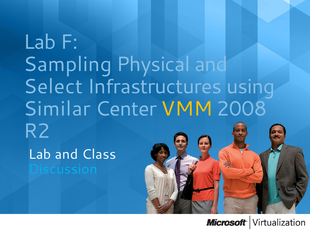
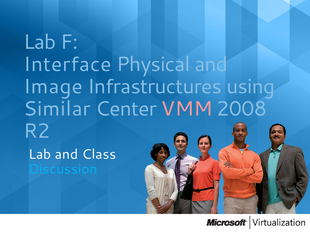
Sampling: Sampling -> Interface
Select: Select -> Image
VMM colour: yellow -> pink
